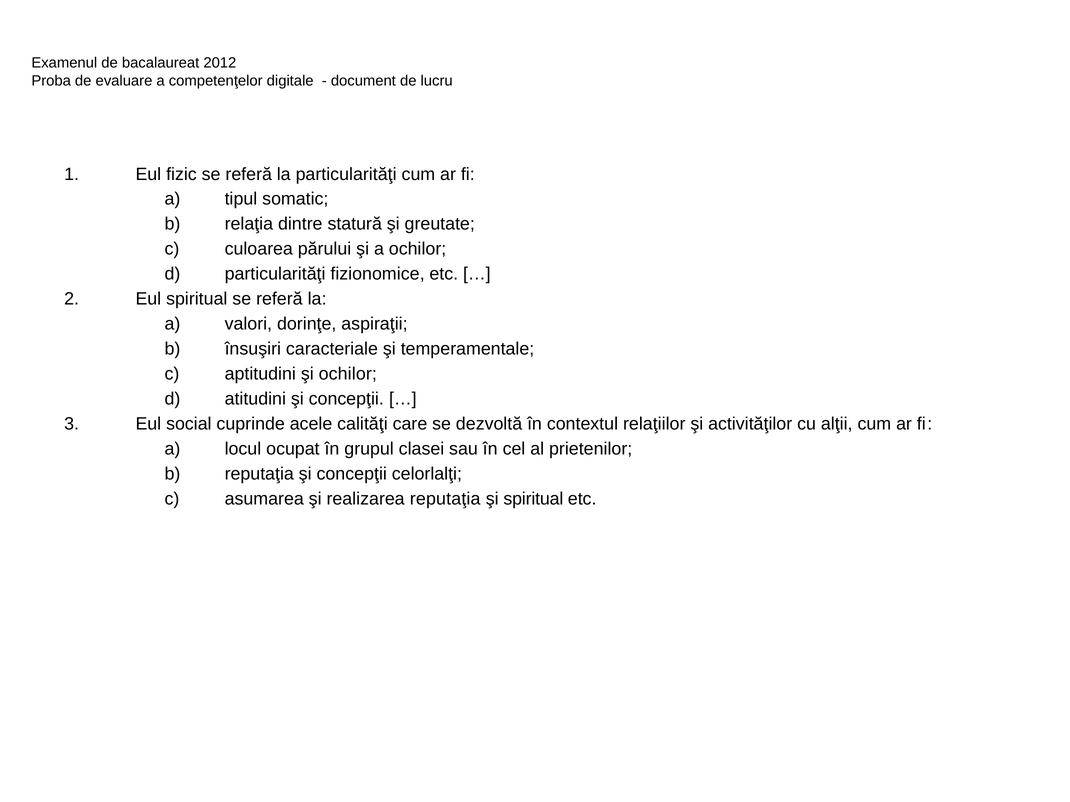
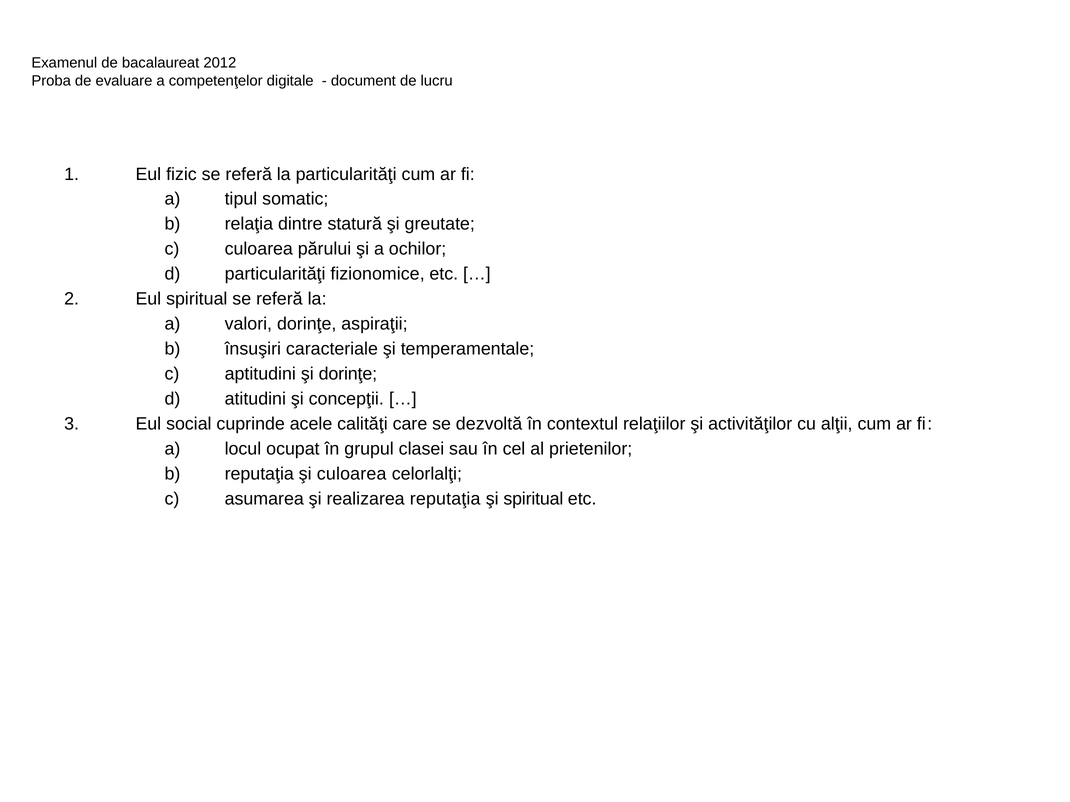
şi ochilor: ochilor -> dorinţe
reputaţia şi concepţii: concepţii -> culoarea
